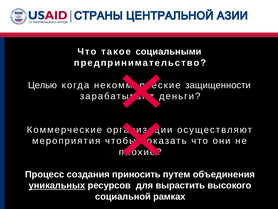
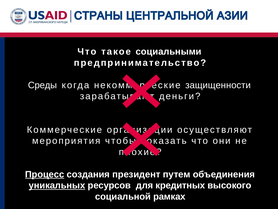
Целью: Целью -> Среды
Процесс underline: none -> present
приносить: приносить -> президент
вырастить: вырастить -> кредитных
